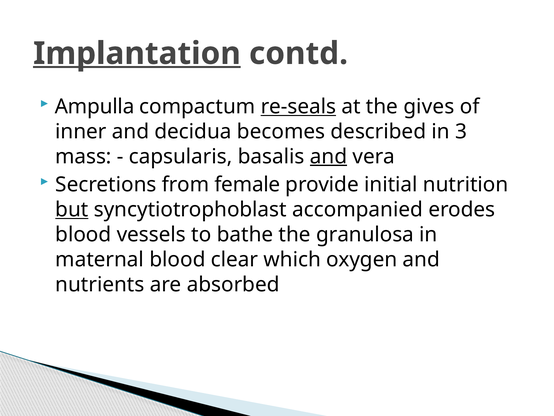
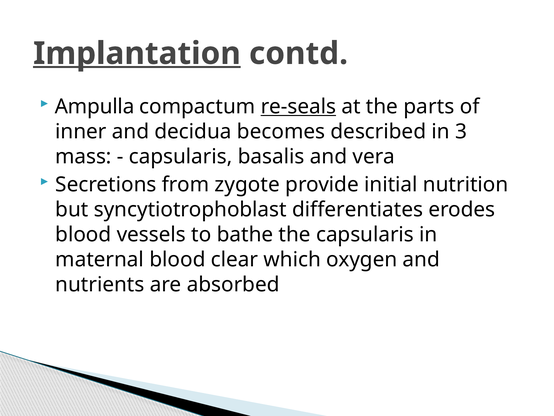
gives: gives -> parts
and at (329, 156) underline: present -> none
female: female -> zygote
but underline: present -> none
accompanied: accompanied -> differentiates
the granulosa: granulosa -> capsularis
